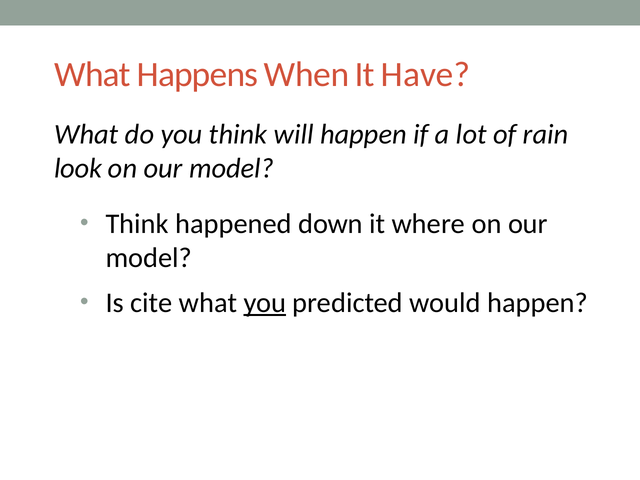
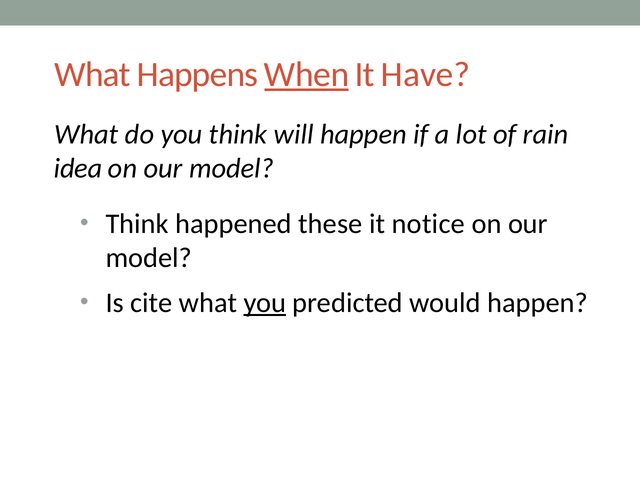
When underline: none -> present
look: look -> idea
down: down -> these
where: where -> notice
